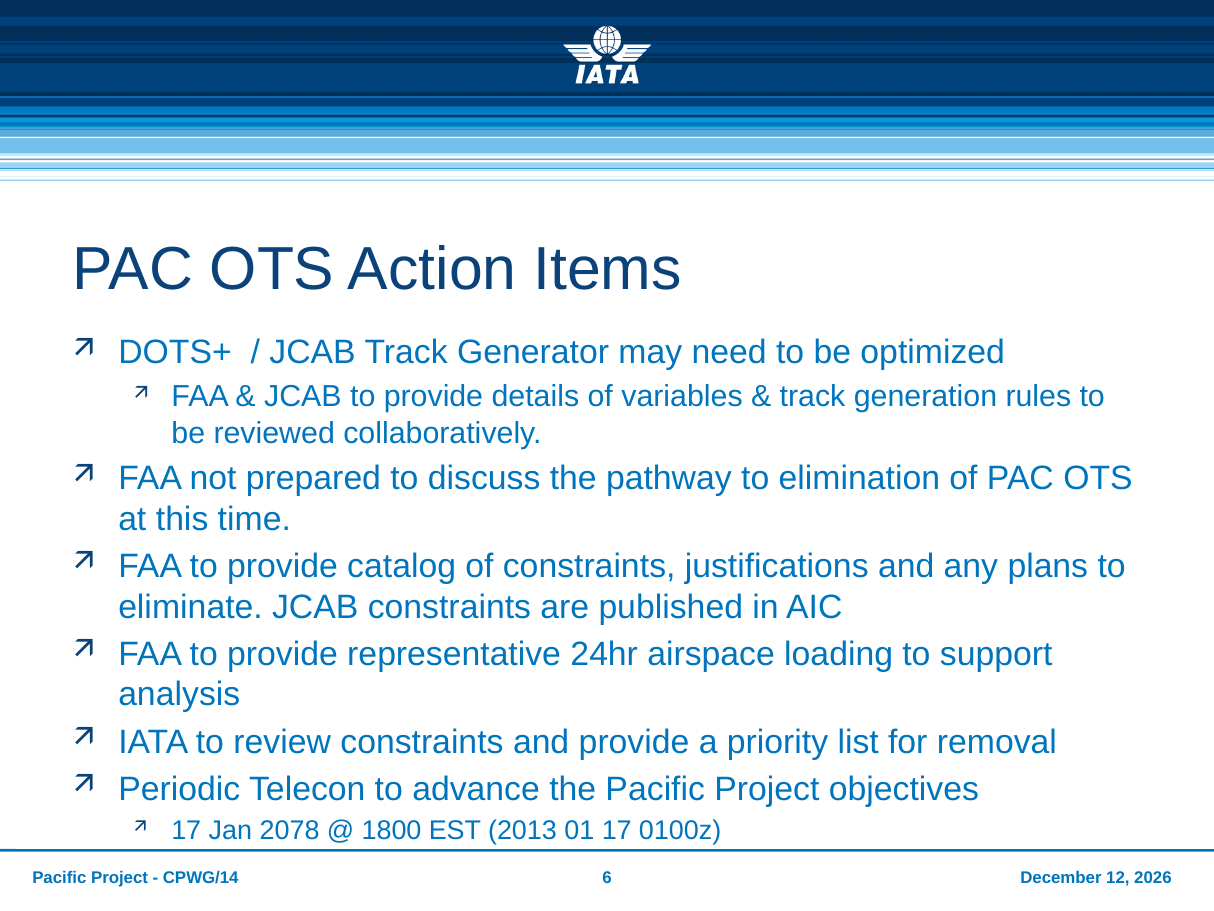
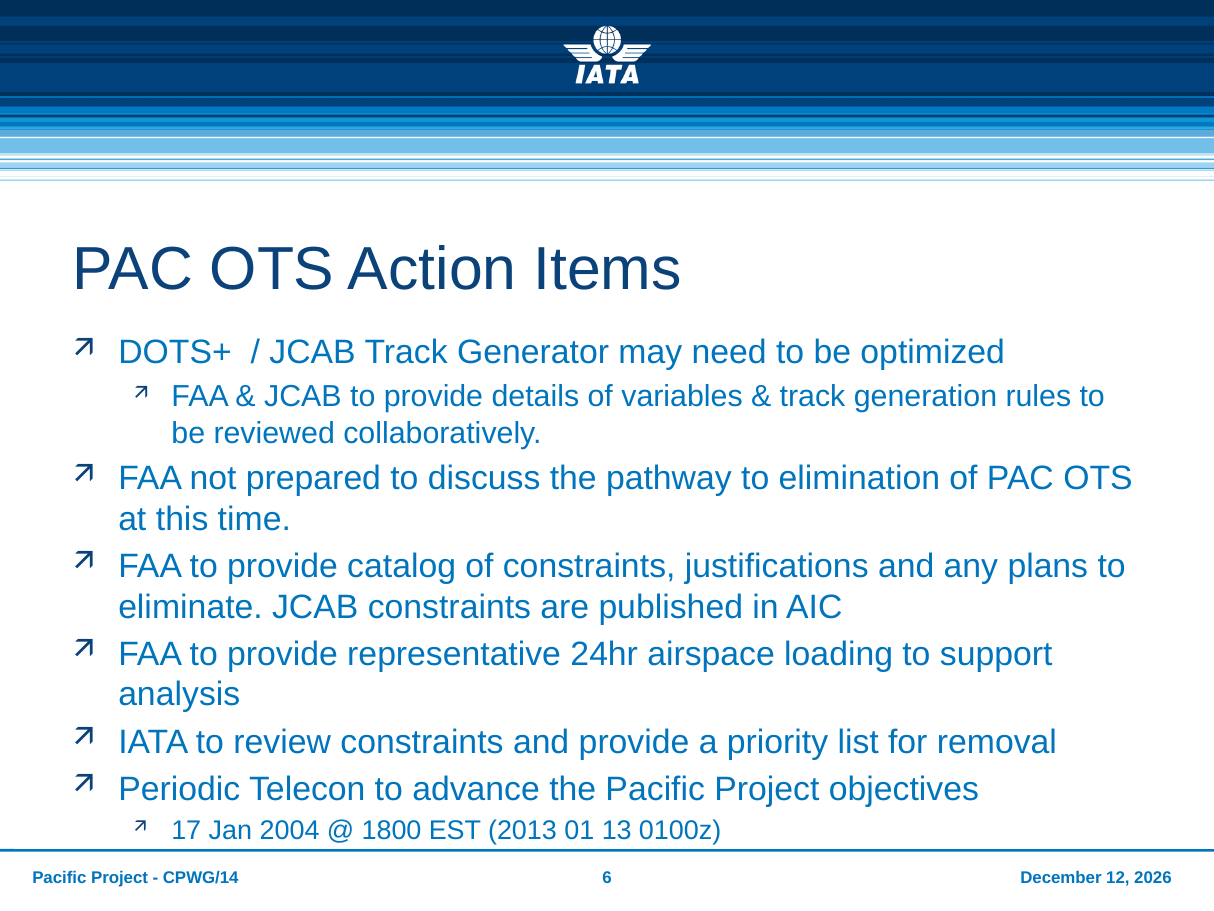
2078: 2078 -> 2004
01 17: 17 -> 13
